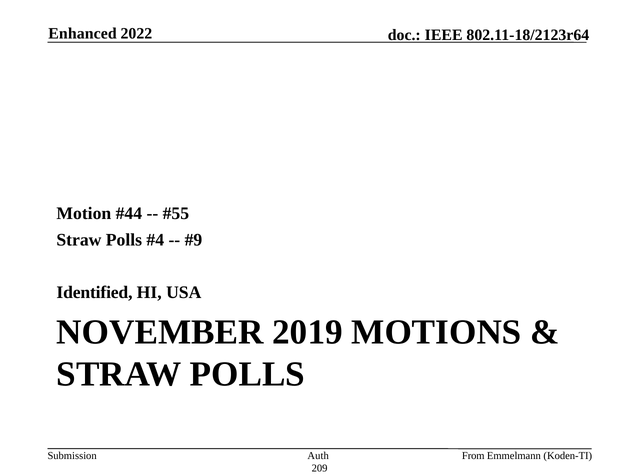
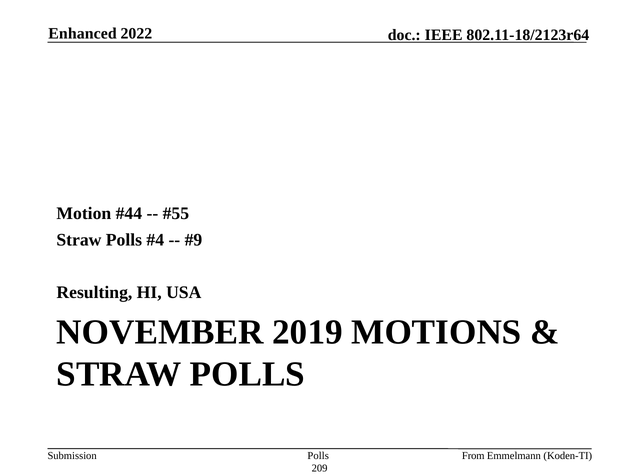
Identified: Identified -> Resulting
Auth at (318, 456): Auth -> Polls
